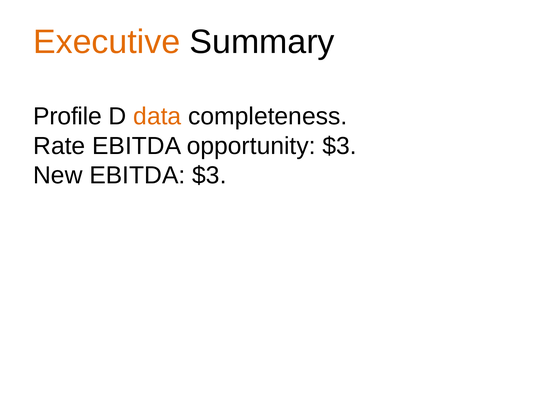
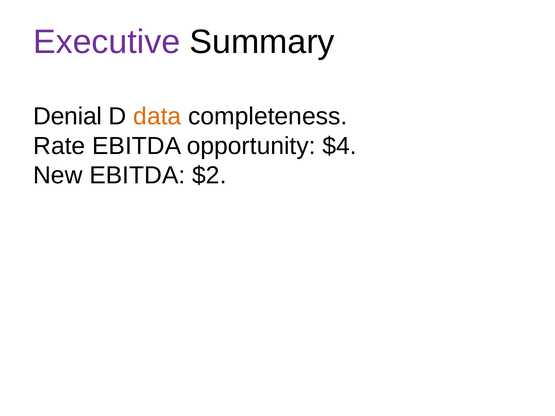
Executive colour: orange -> purple
Profile: Profile -> Denial
opportunity $3: $3 -> $4
EBITDA $3: $3 -> $2
